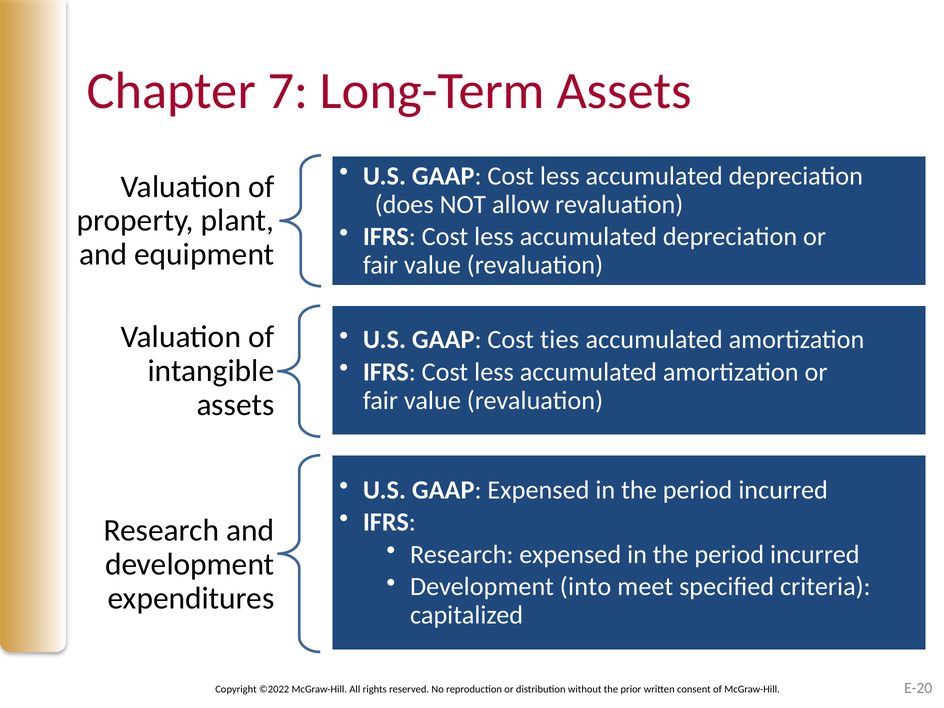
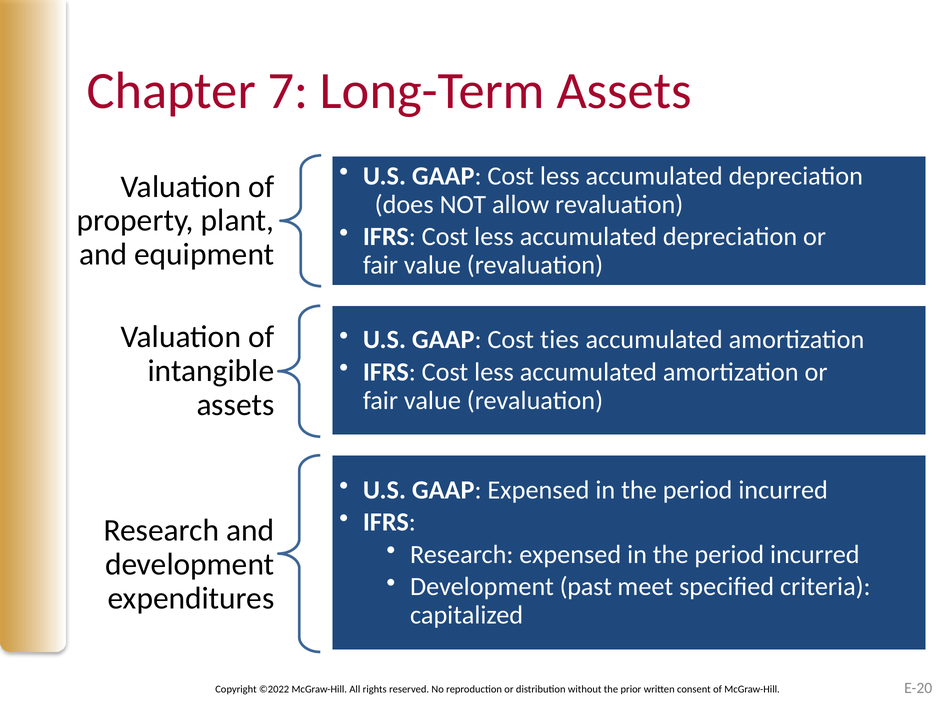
into: into -> past
